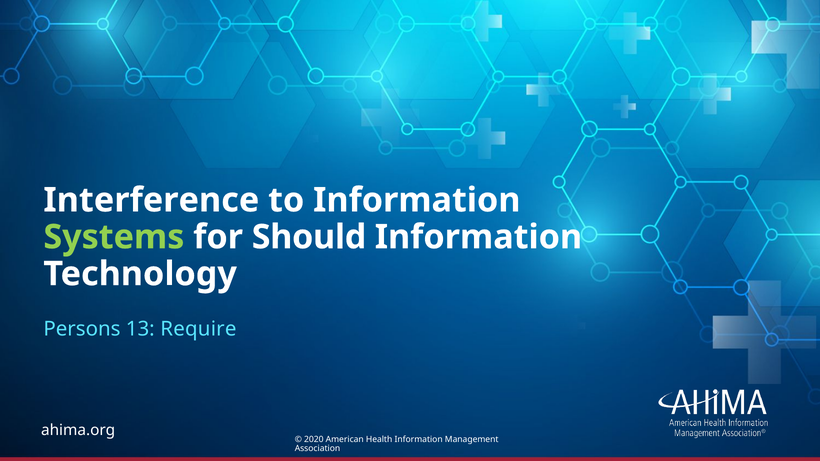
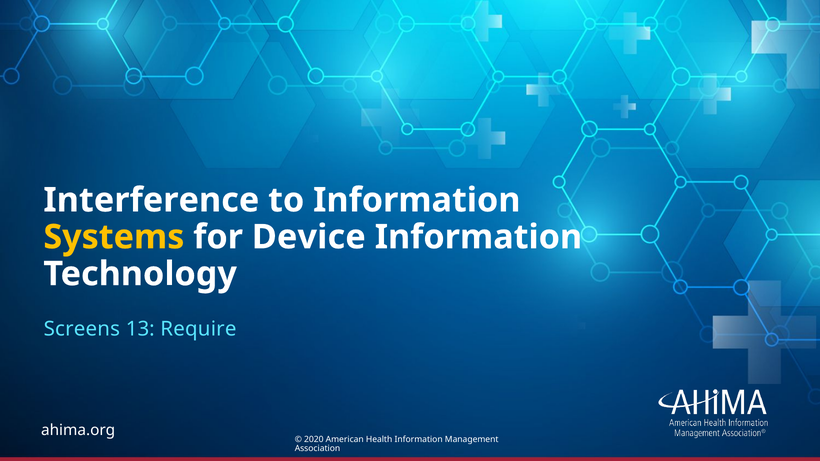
Systems colour: light green -> yellow
Should: Should -> Device
Persons: Persons -> Screens
